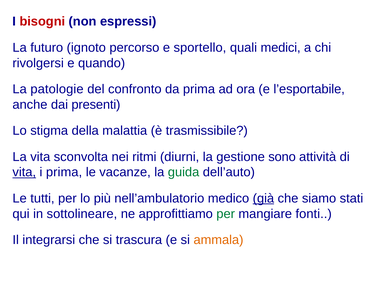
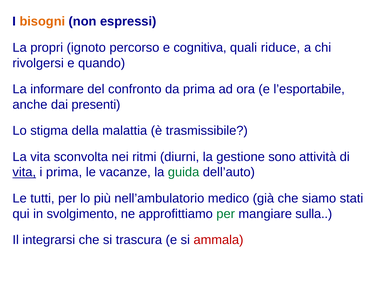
bisogni colour: red -> orange
futuro: futuro -> propri
sportello: sportello -> cognitiva
medici: medici -> riduce
patologie: patologie -> informare
già underline: present -> none
sottolineare: sottolineare -> svolgimento
fonti: fonti -> sulla
ammala colour: orange -> red
